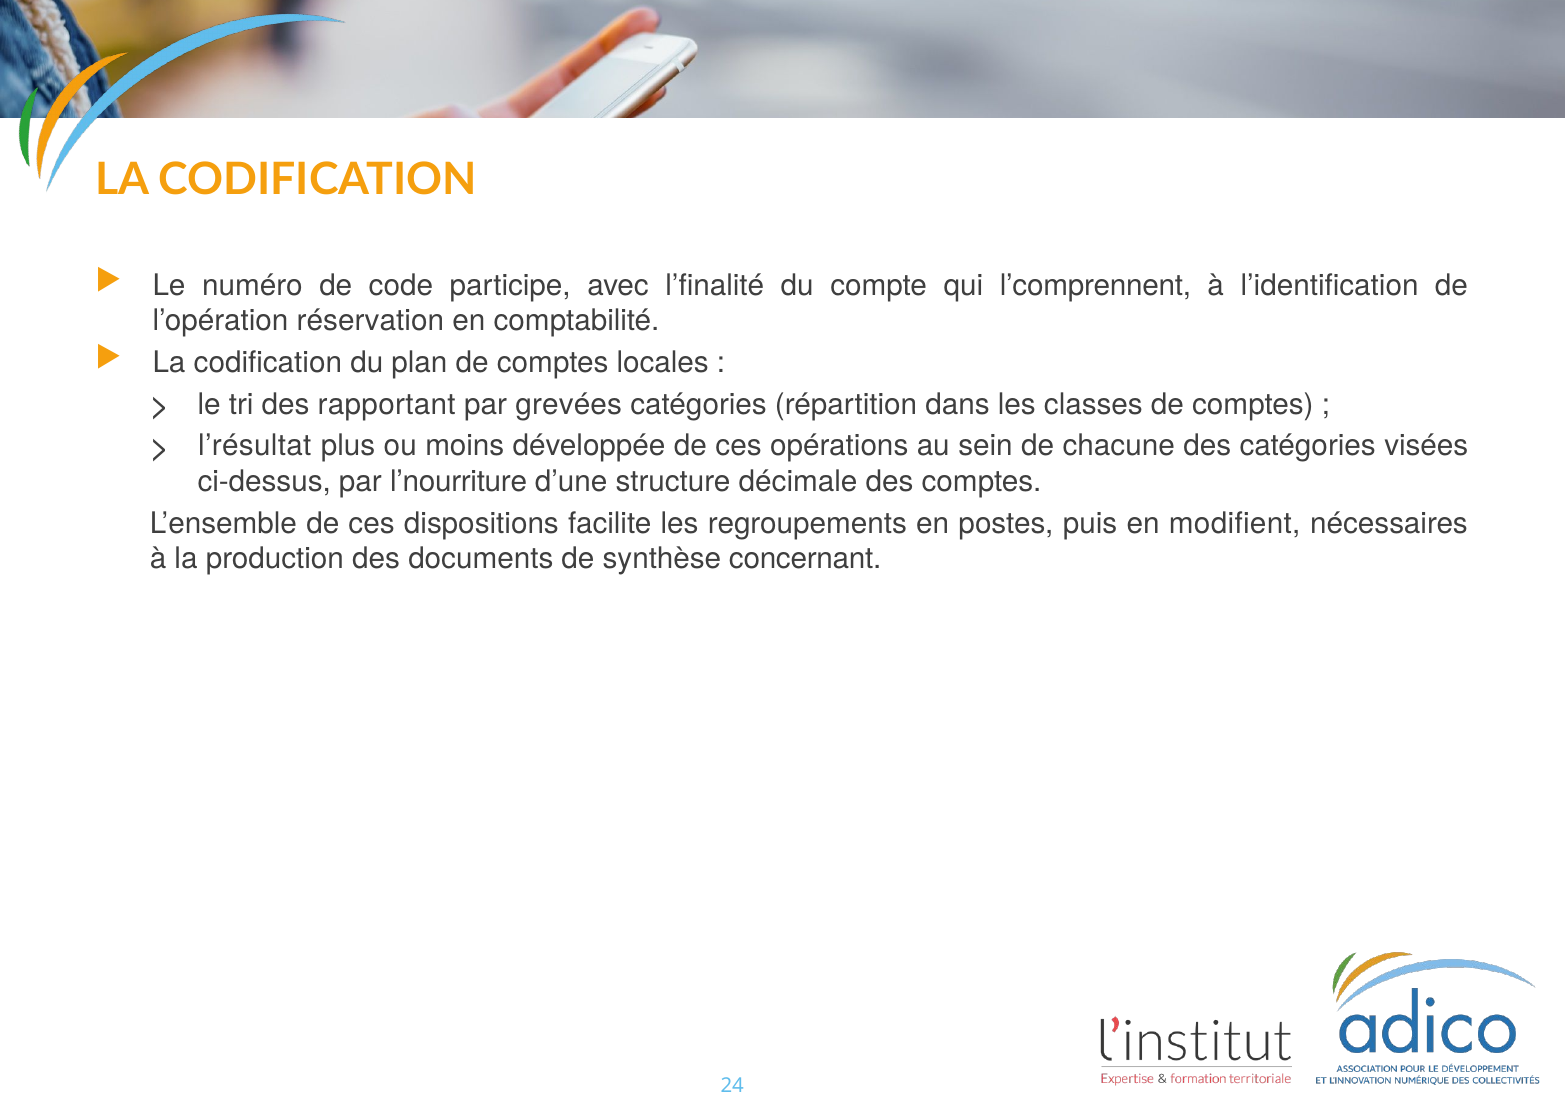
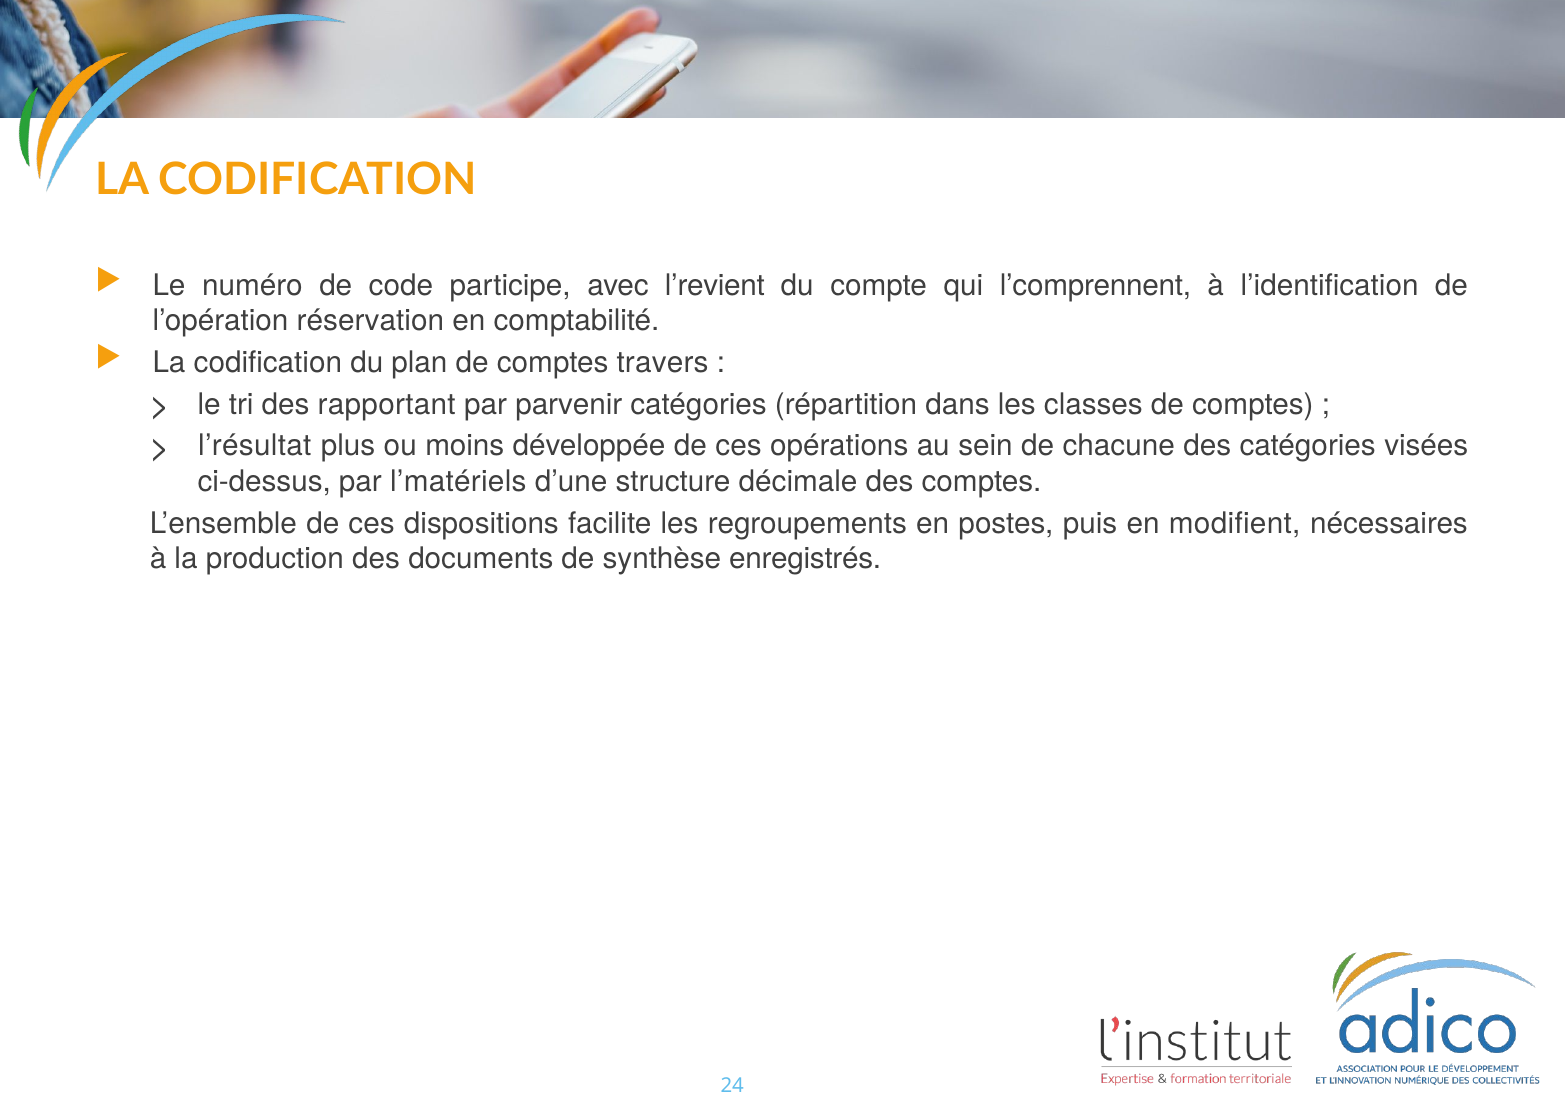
l’finalité: l’finalité -> l’revient
locales: locales -> travers
grevées: grevées -> parvenir
l’nourriture: l’nourriture -> l’matériels
concernant: concernant -> enregistrés
